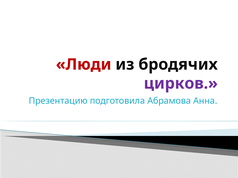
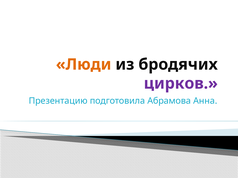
Люди colour: red -> orange
